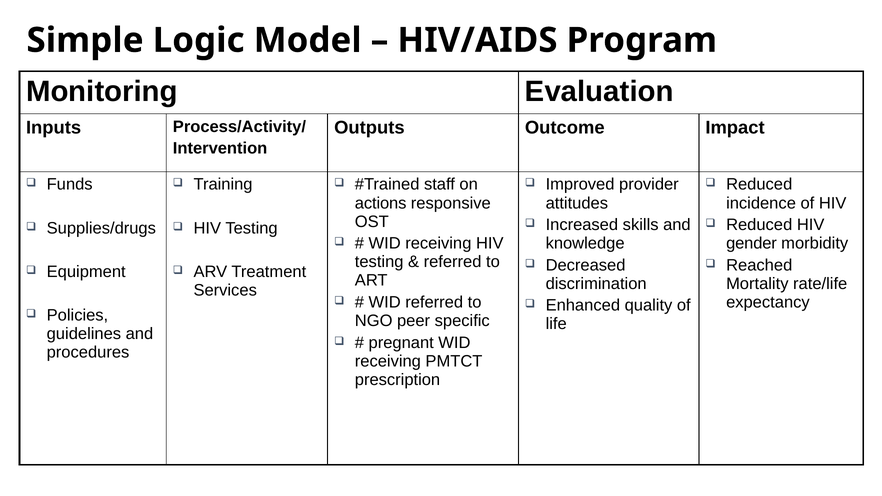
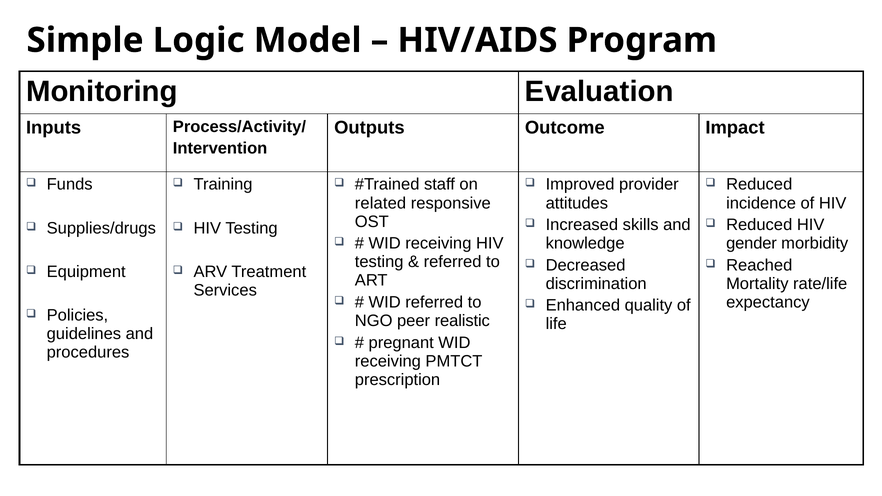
actions: actions -> related
specific: specific -> realistic
